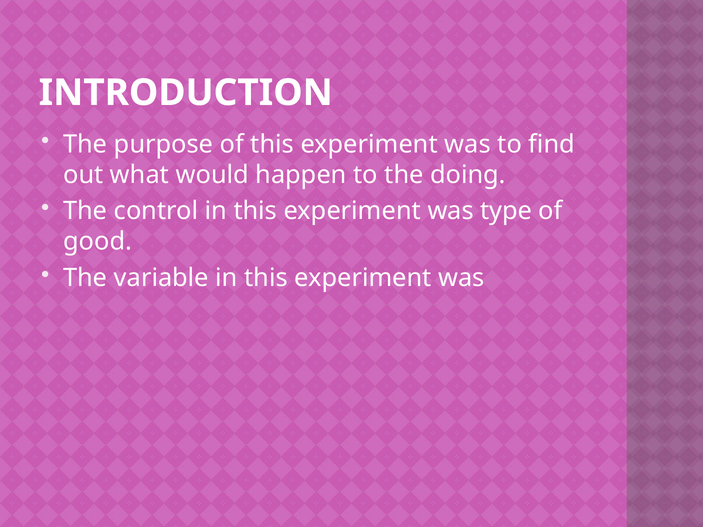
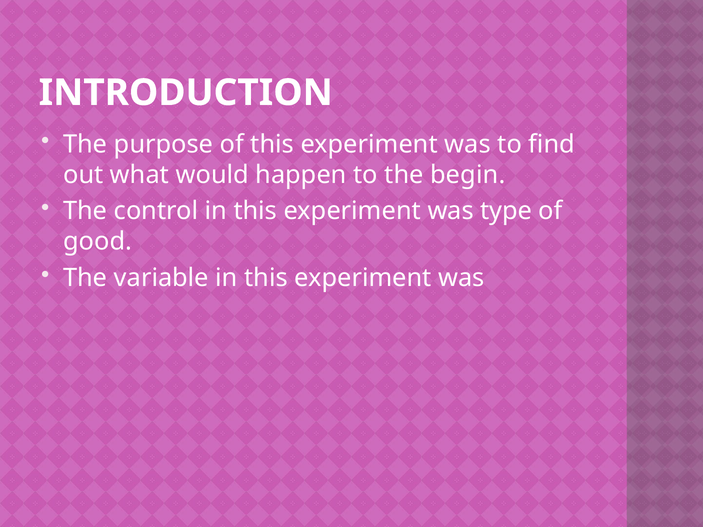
doing: doing -> begin
